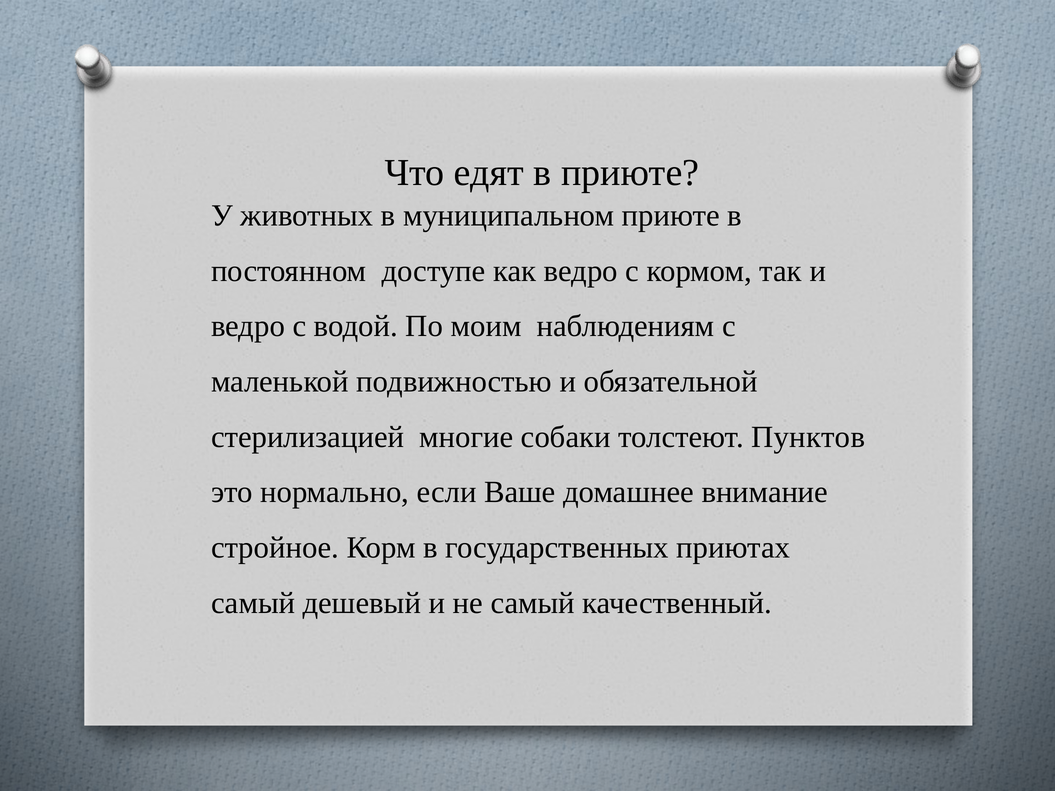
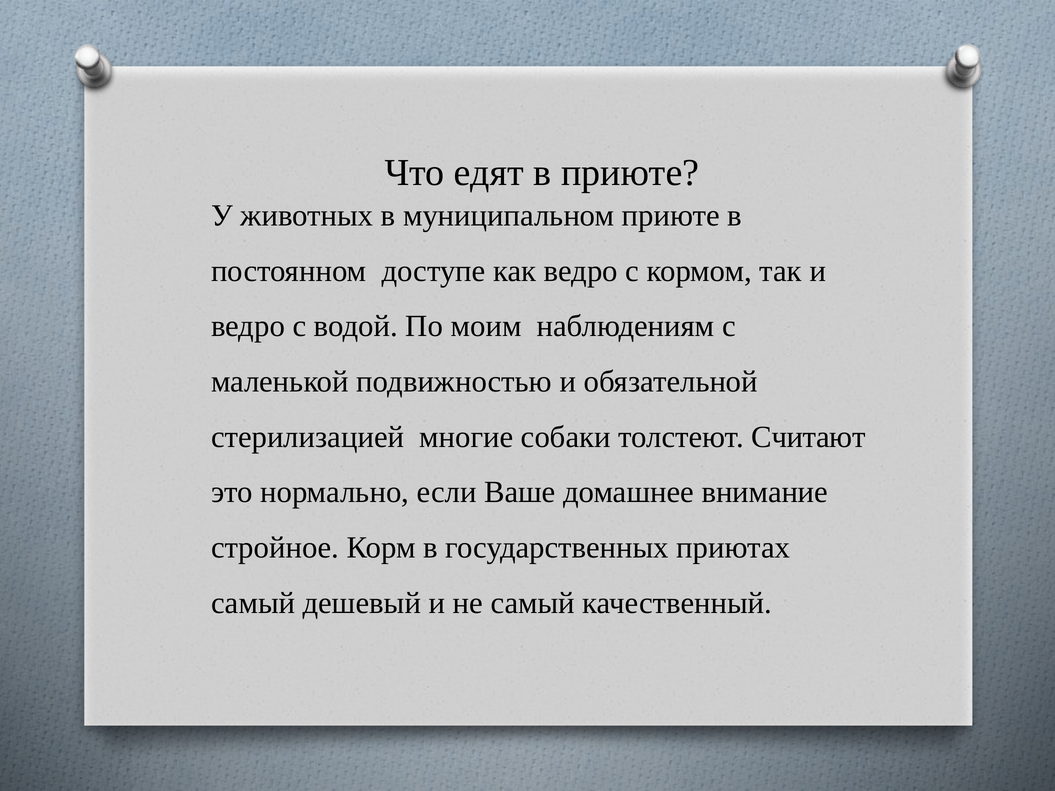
Пунктов: Пунктов -> Считают
